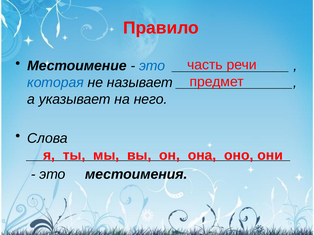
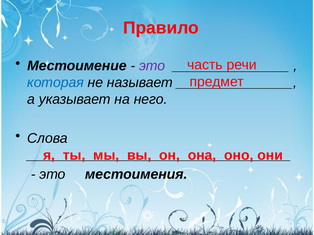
это at (152, 66) colour: blue -> purple
